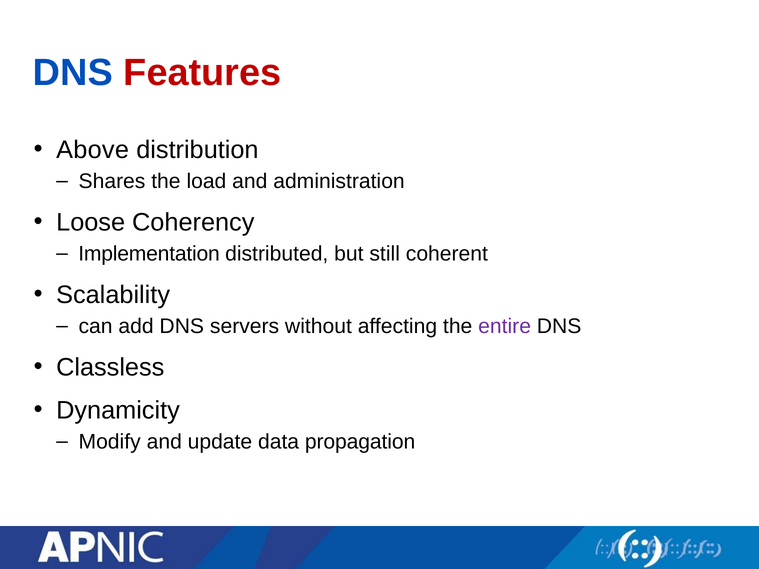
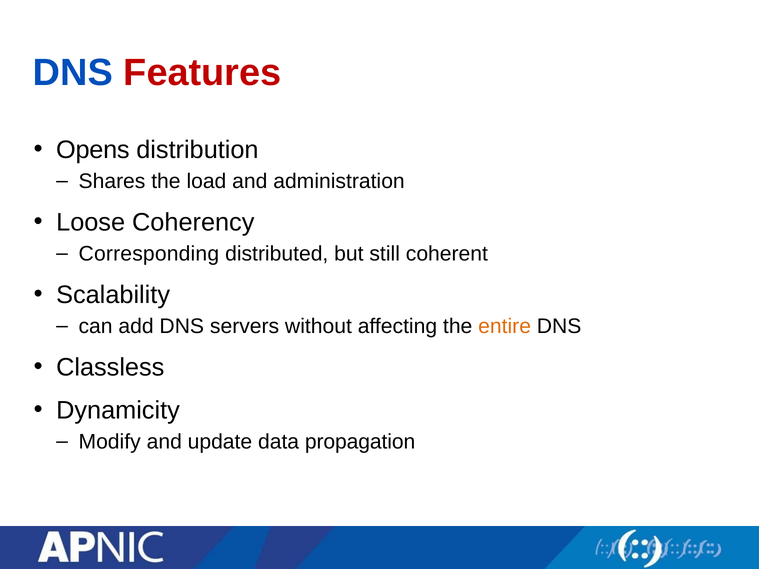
Above: Above -> Opens
Implementation: Implementation -> Corresponding
entire colour: purple -> orange
